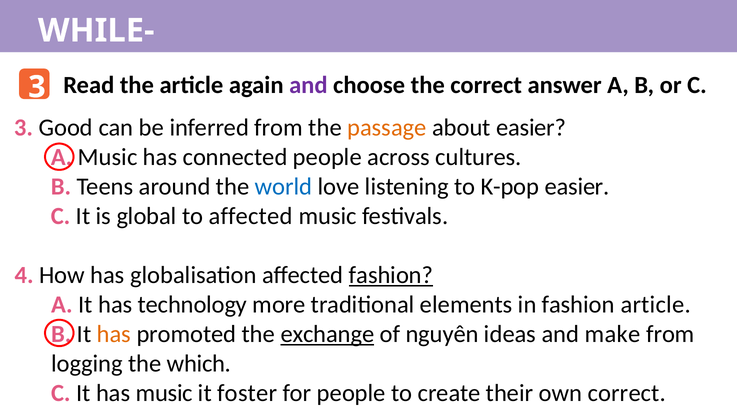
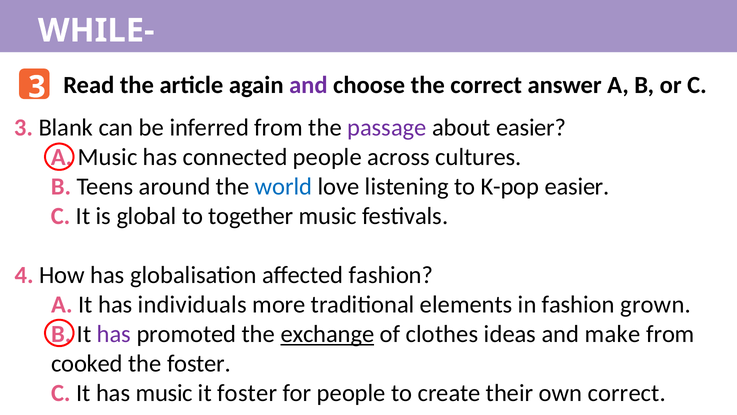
Good: Good -> Blank
passage colour: orange -> purple
to affected: affected -> together
fashion at (391, 275) underline: present -> none
technology: technology -> individuals
fashion article: article -> grown
has at (114, 334) colour: orange -> purple
nguyên: nguyên -> clothes
logging: logging -> cooked
the which: which -> foster
